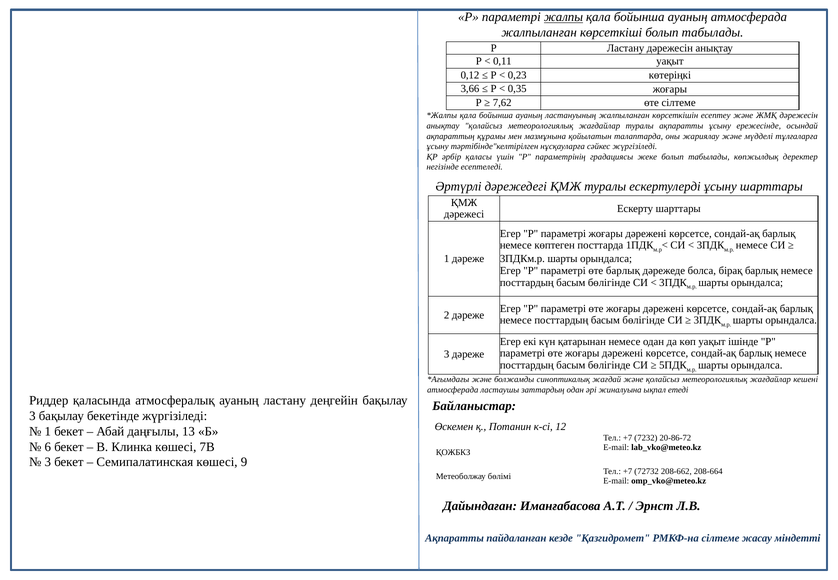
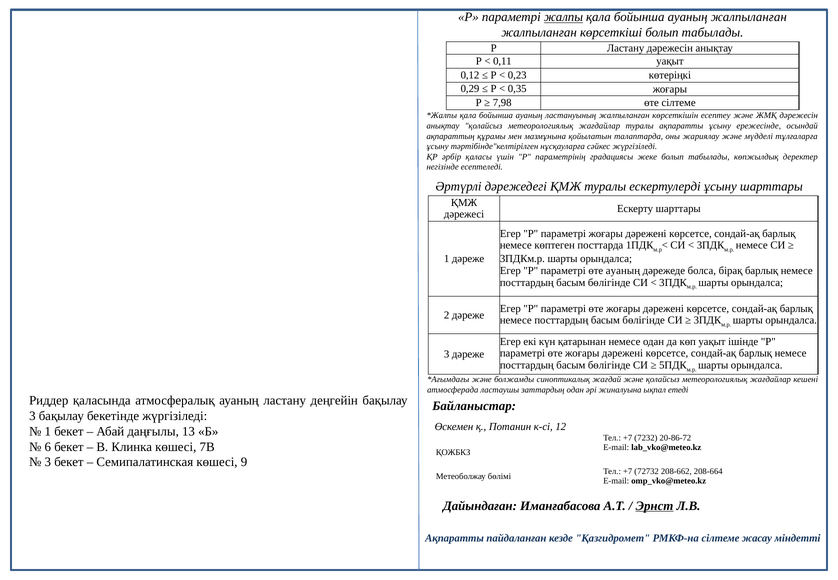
ауаның атмосферада: атмосферада -> жалпыланған
3,66: 3,66 -> 0,29
7,62: 7,62 -> 7,98
өте барлық: барлық -> ауаның
Эрнст underline: none -> present
